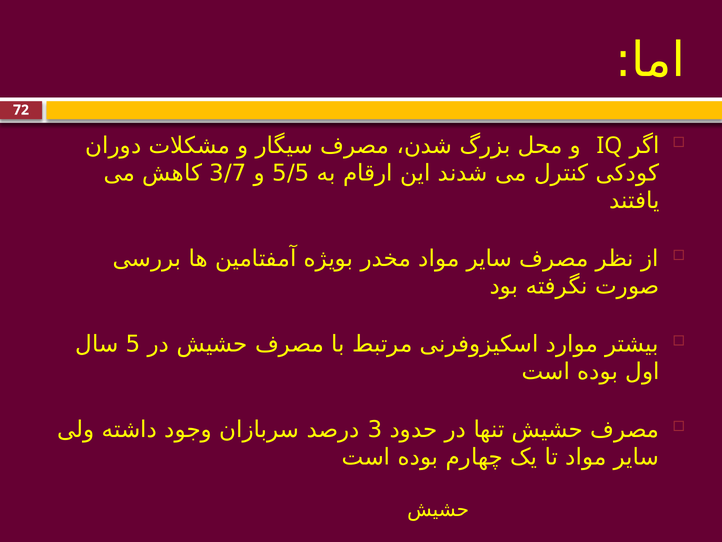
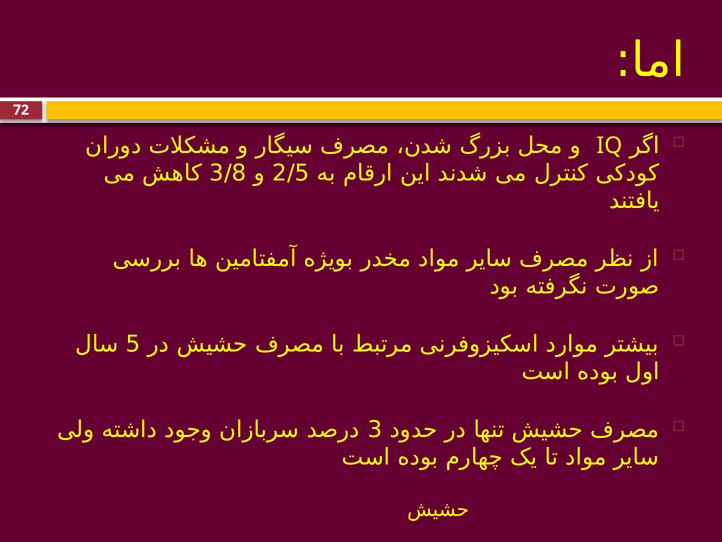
3/7: 3/7 -> 3/8
5/5: 5/5 -> 2/5
